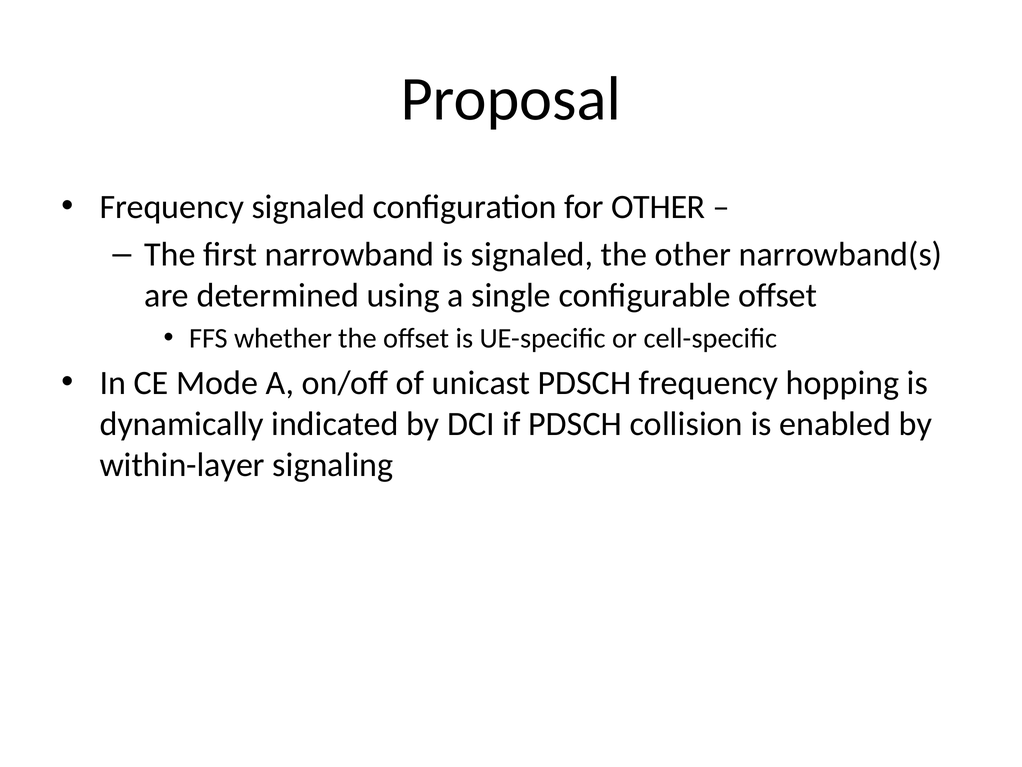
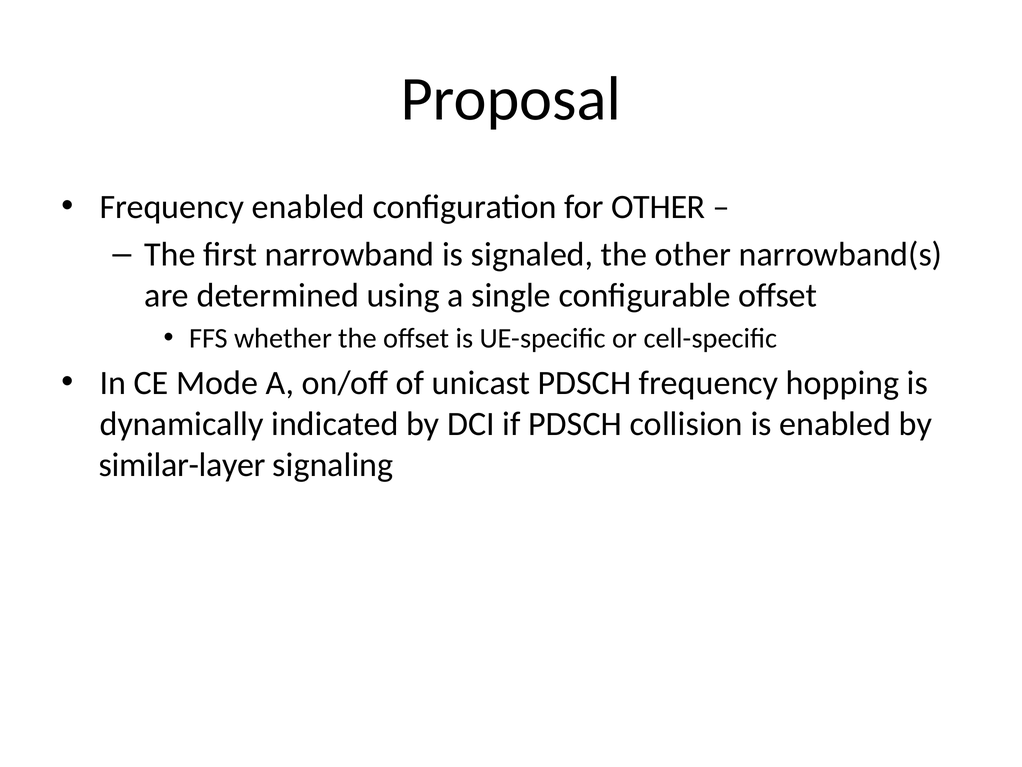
Frequency signaled: signaled -> enabled
within-layer: within-layer -> similar-layer
